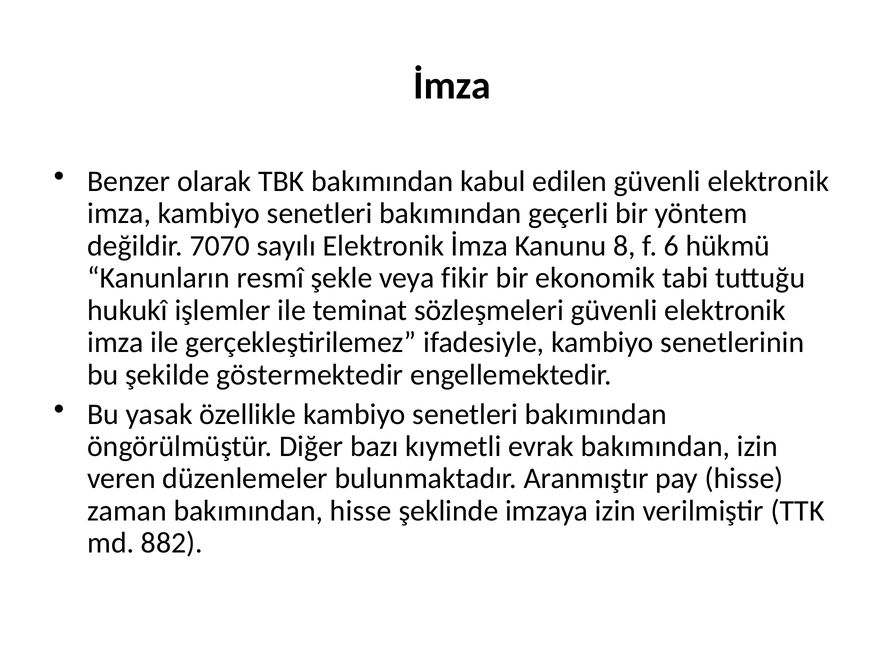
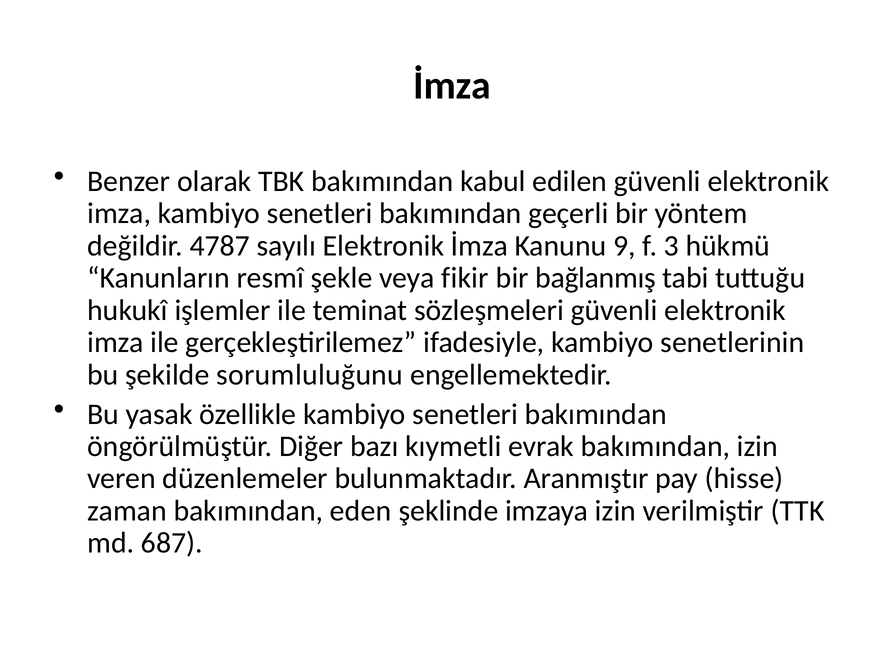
7070: 7070 -> 4787
8: 8 -> 9
6: 6 -> 3
ekonomik: ekonomik -> bağlanmış
göstermektedir: göstermektedir -> sorumluluğunu
bakımından hisse: hisse -> eden
882: 882 -> 687
